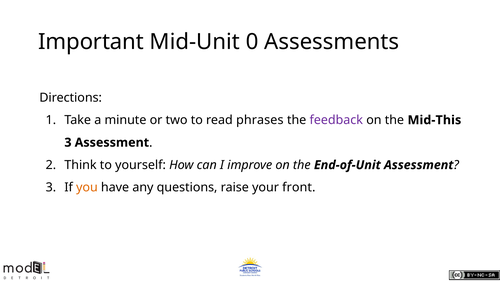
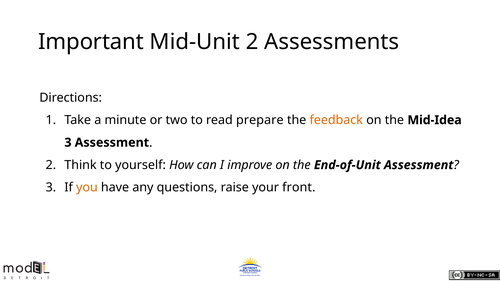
Mid-Unit 0: 0 -> 2
phrases: phrases -> prepare
feedback colour: purple -> orange
Mid-This: Mid-This -> Mid-Idea
